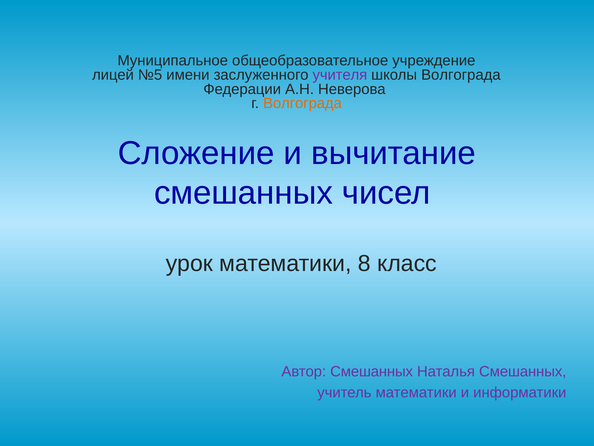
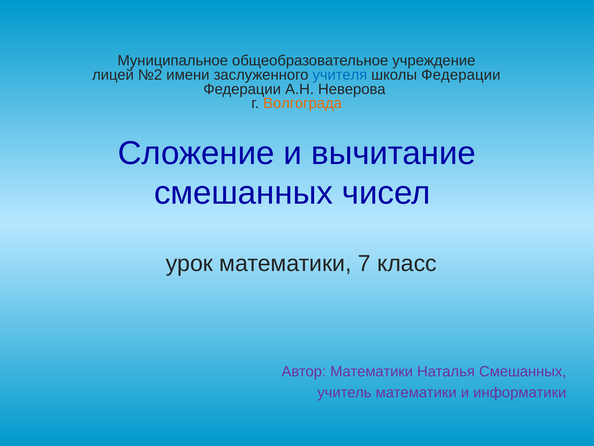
№5: №5 -> №2
учителя colour: purple -> blue
школы Волгограда: Волгограда -> Федерации
8: 8 -> 7
Автор Смешанных: Смешанных -> Математики
